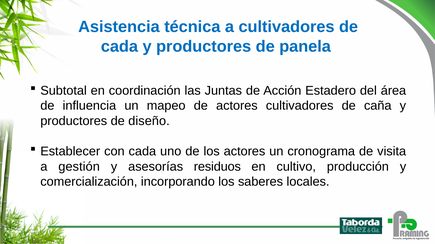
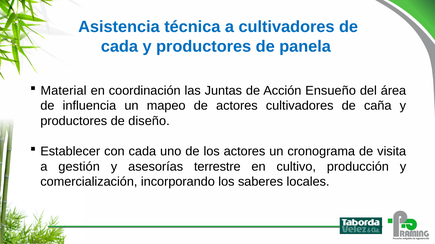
Subtotal: Subtotal -> Material
Estadero: Estadero -> Ensueño
residuos: residuos -> terrestre
